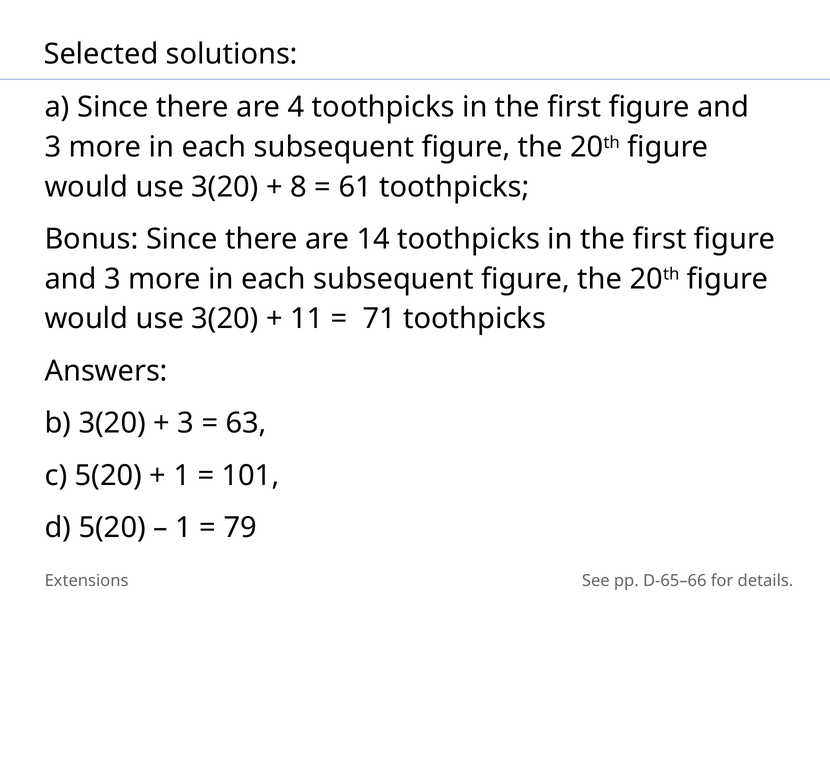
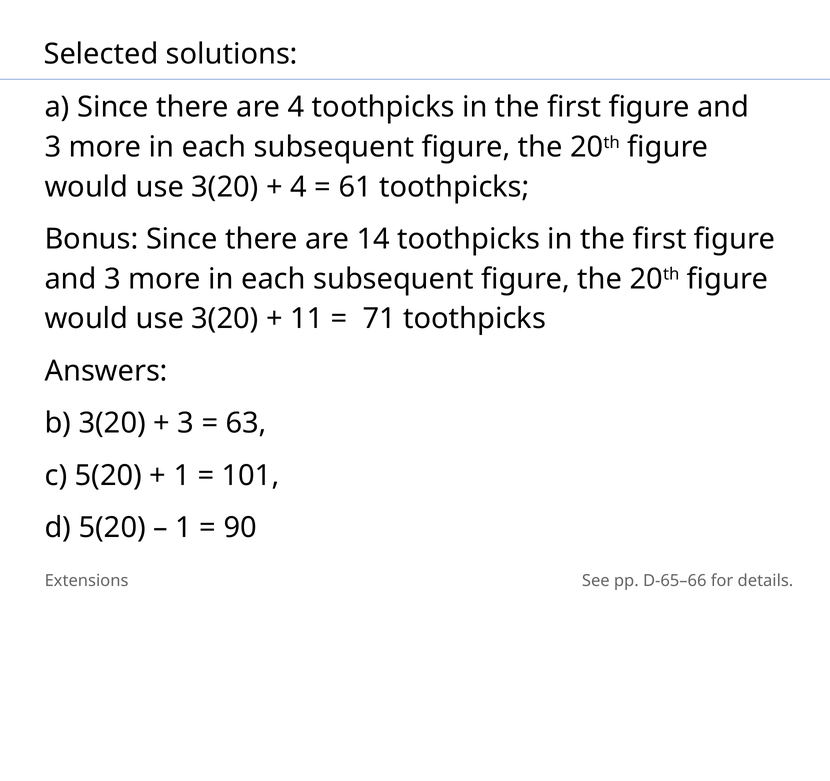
8 at (299, 187): 8 -> 4
79: 79 -> 90
